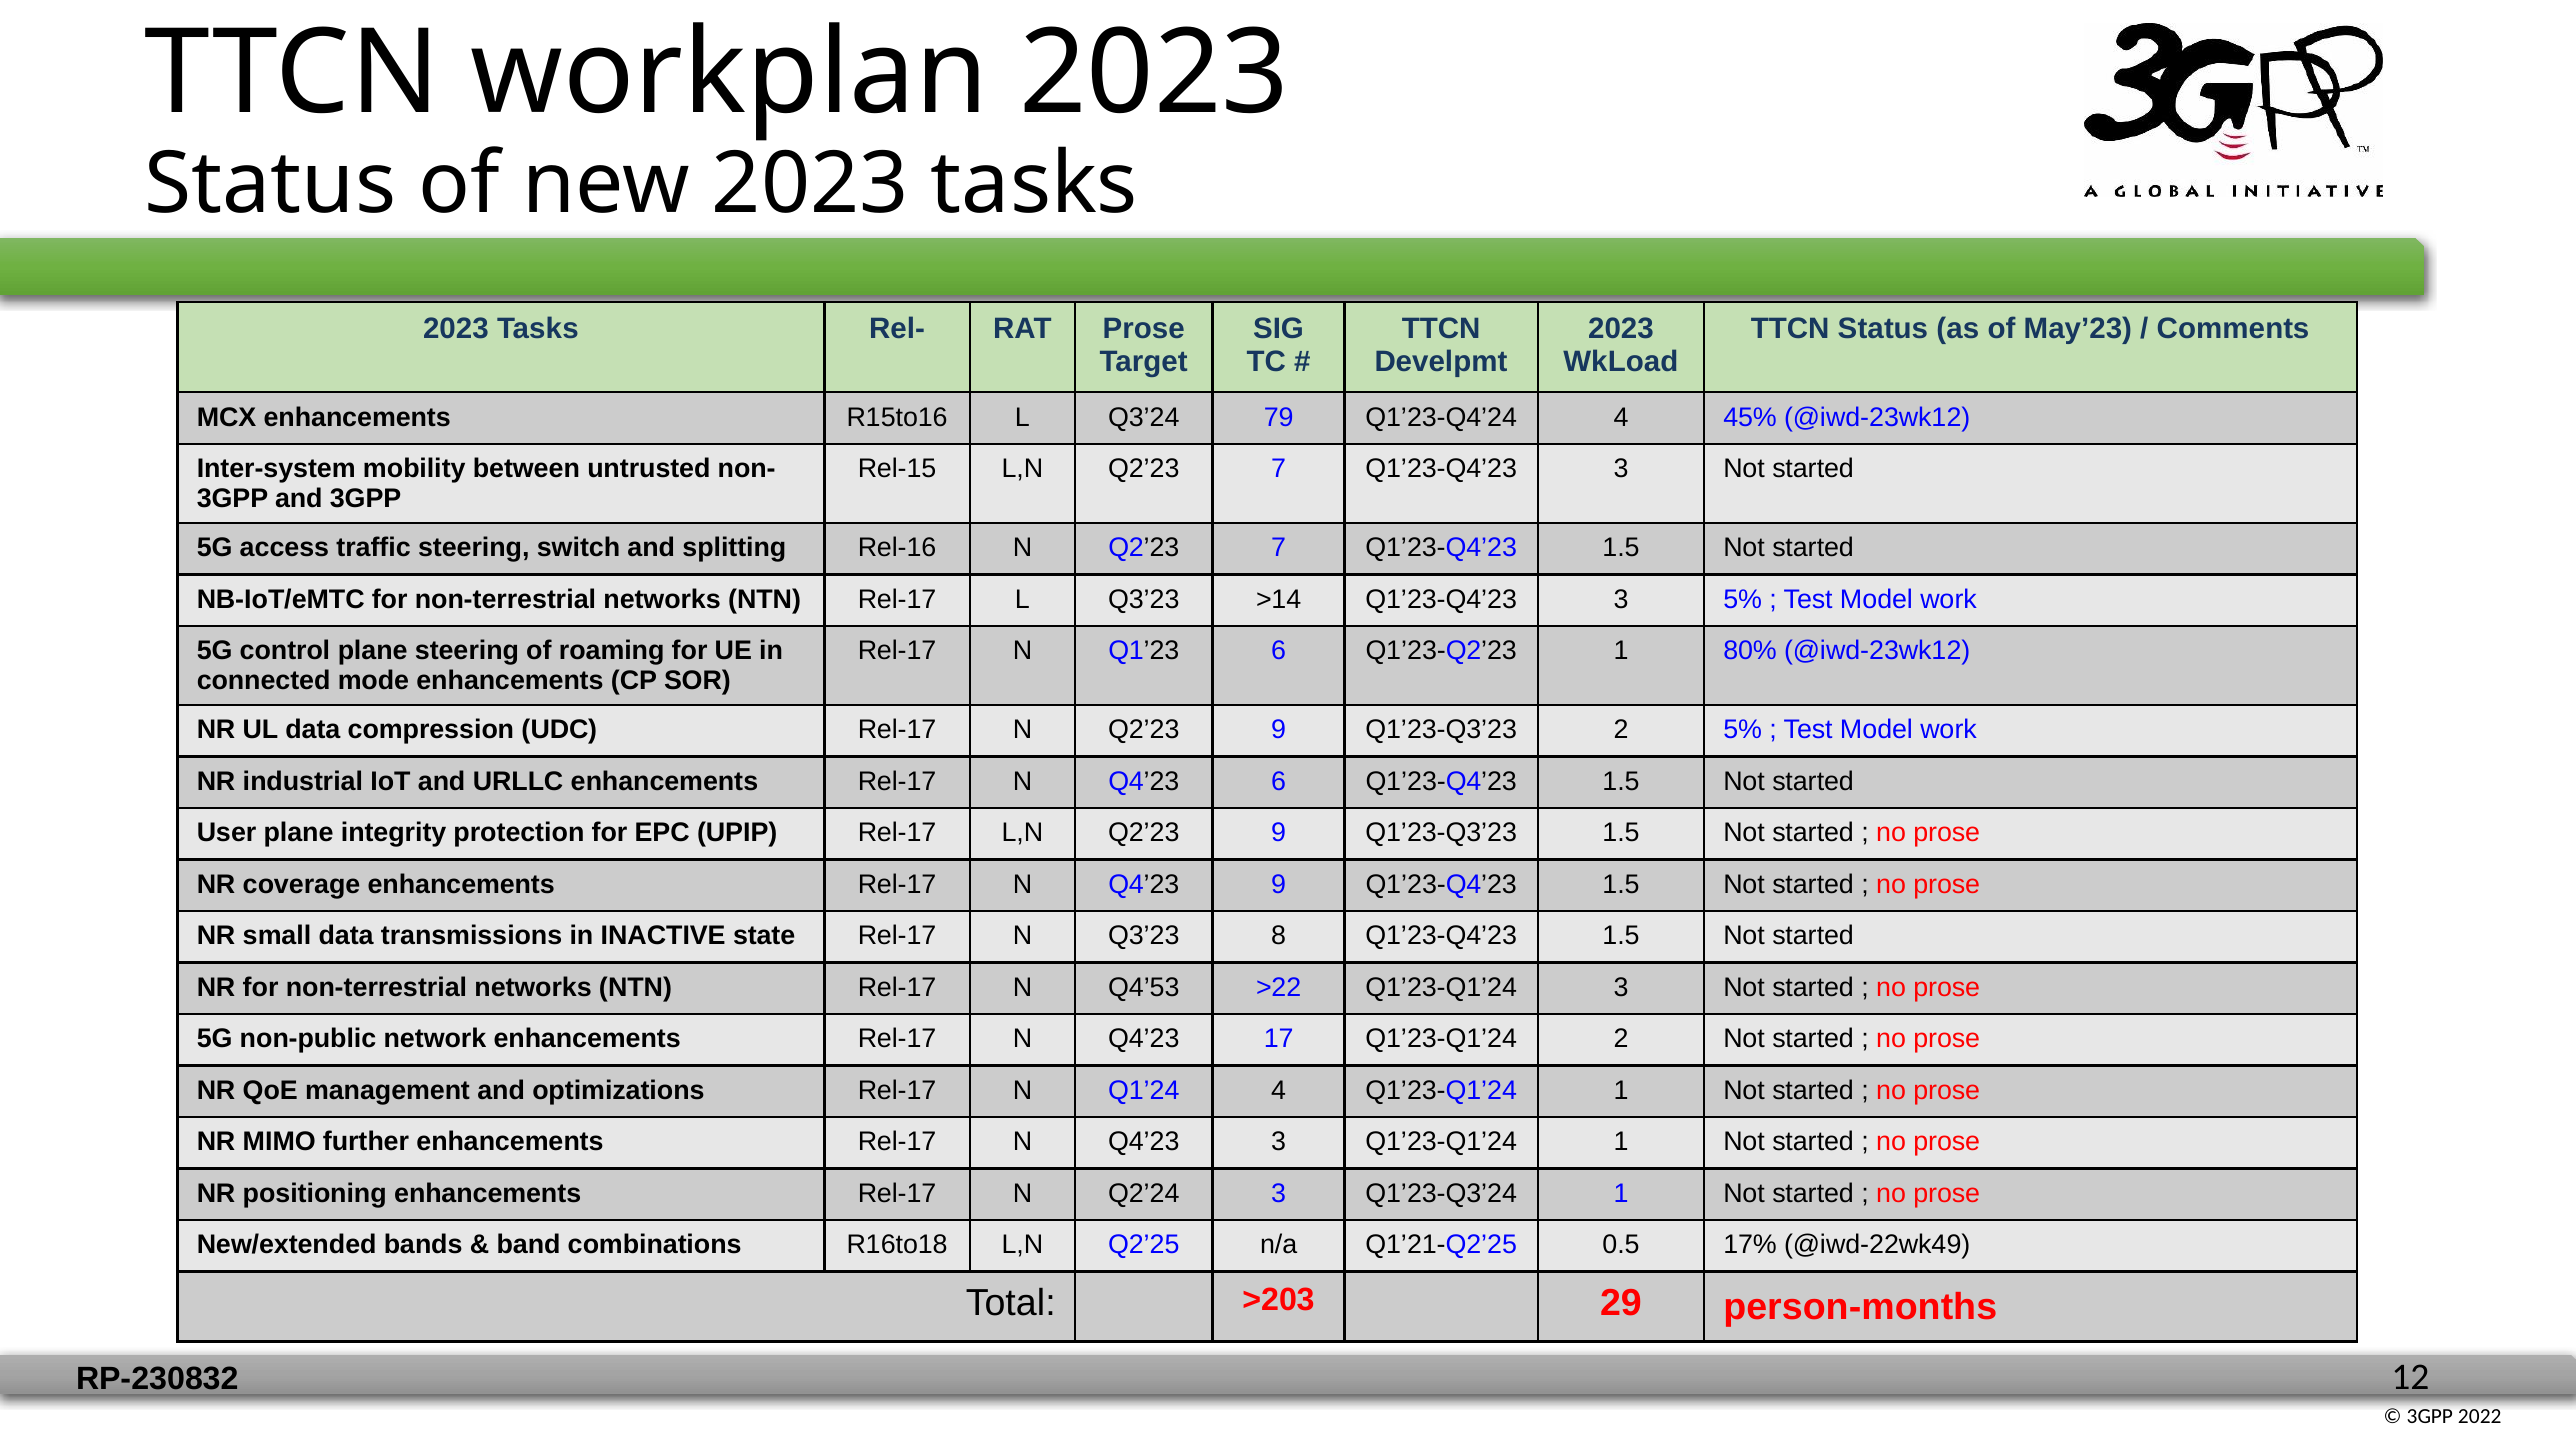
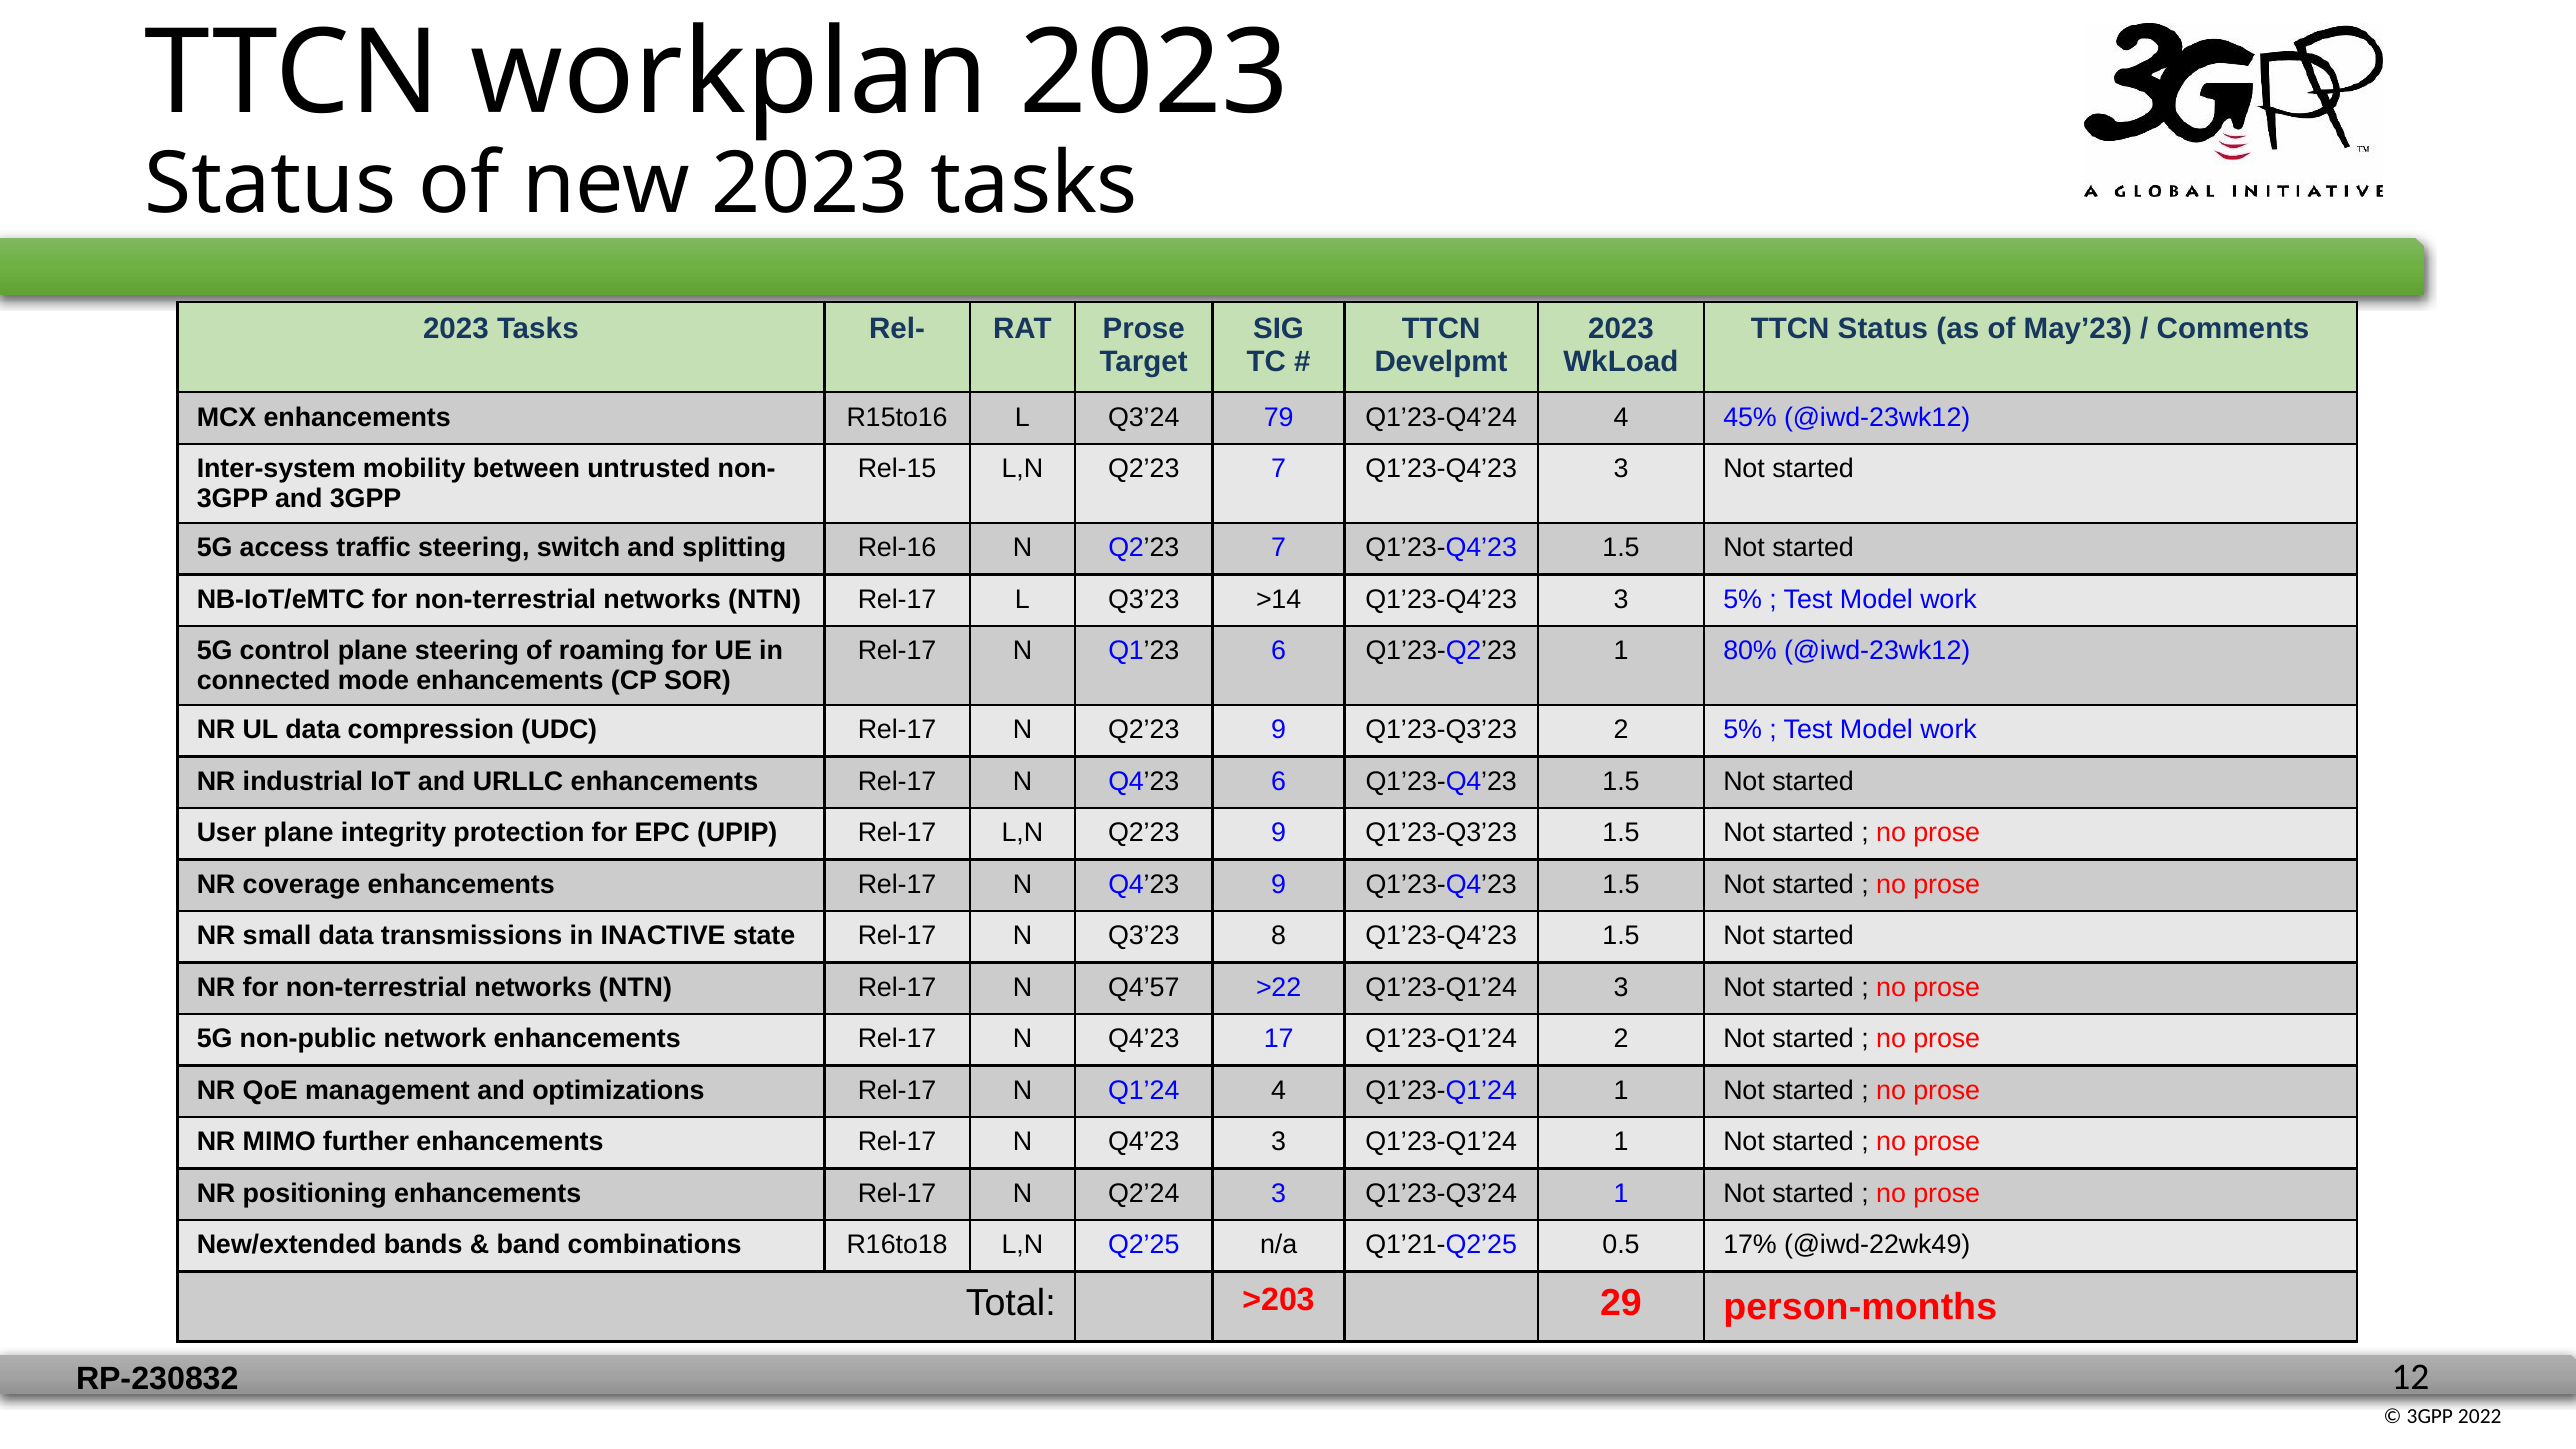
Q4’53: Q4’53 -> Q4’57
